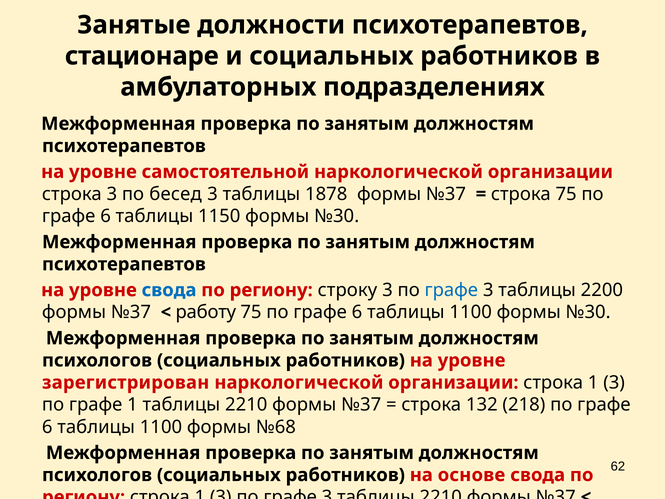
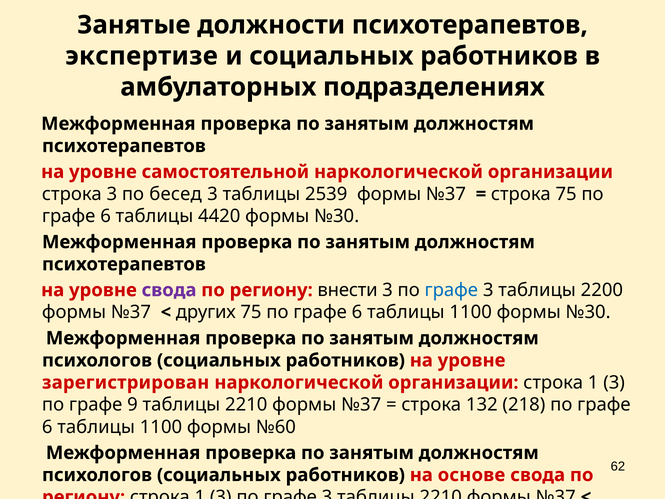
стационаре: стационаре -> экспертизе
1878: 1878 -> 2539
1150: 1150 -> 4420
свода at (169, 290) colour: blue -> purple
строку: строку -> внести
работу: работу -> других
графе 1: 1 -> 9
№68: №68 -> №60
